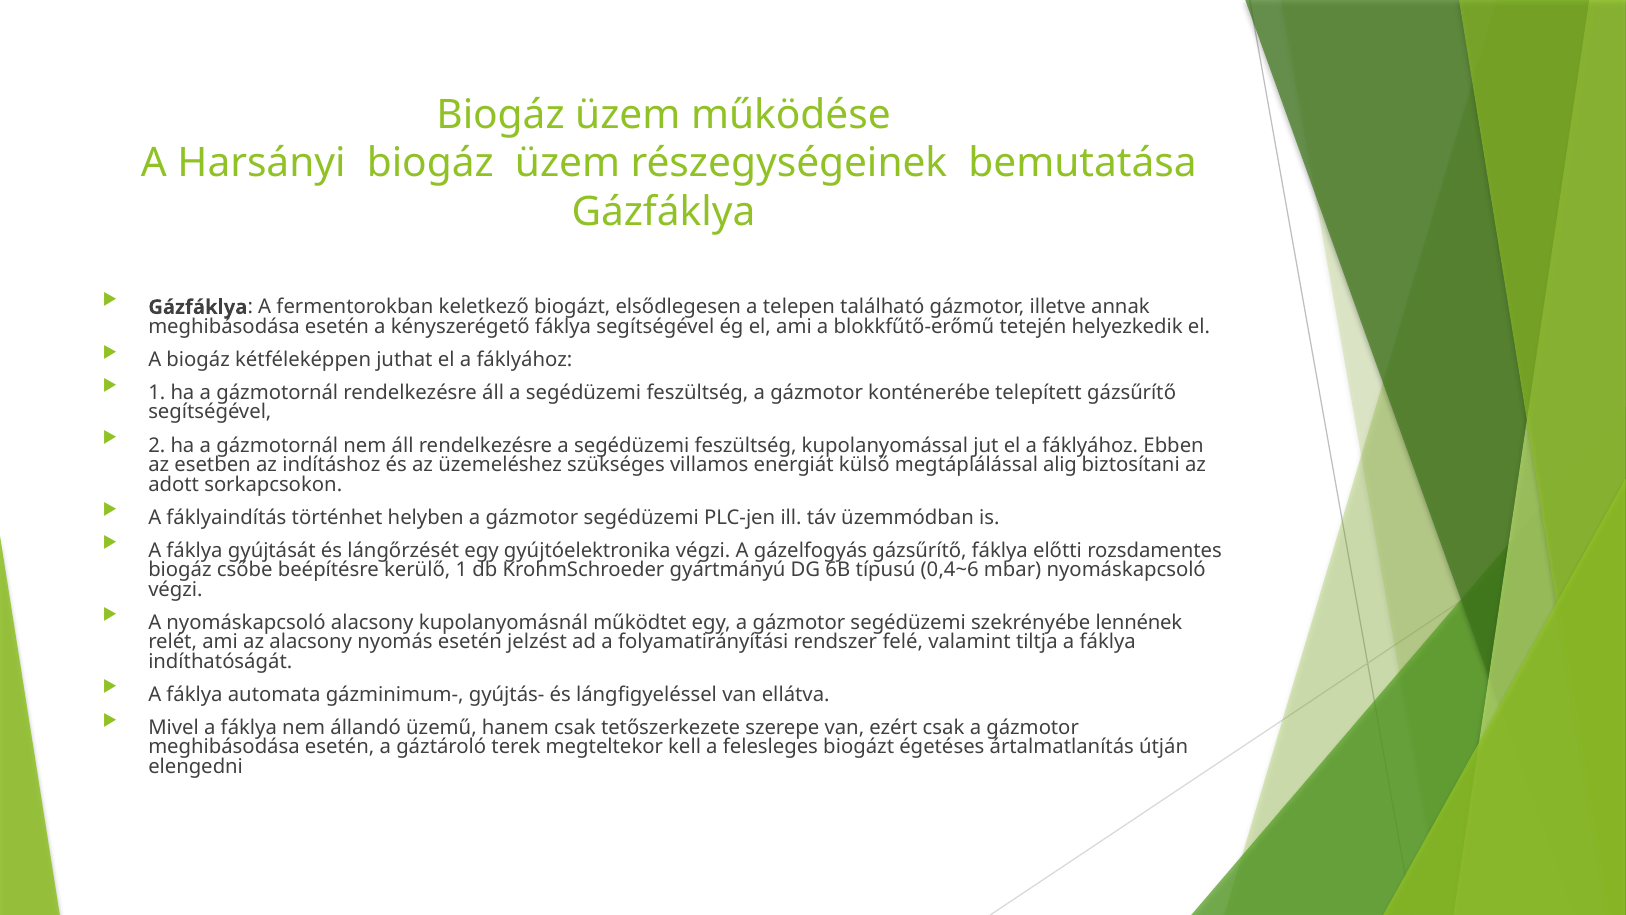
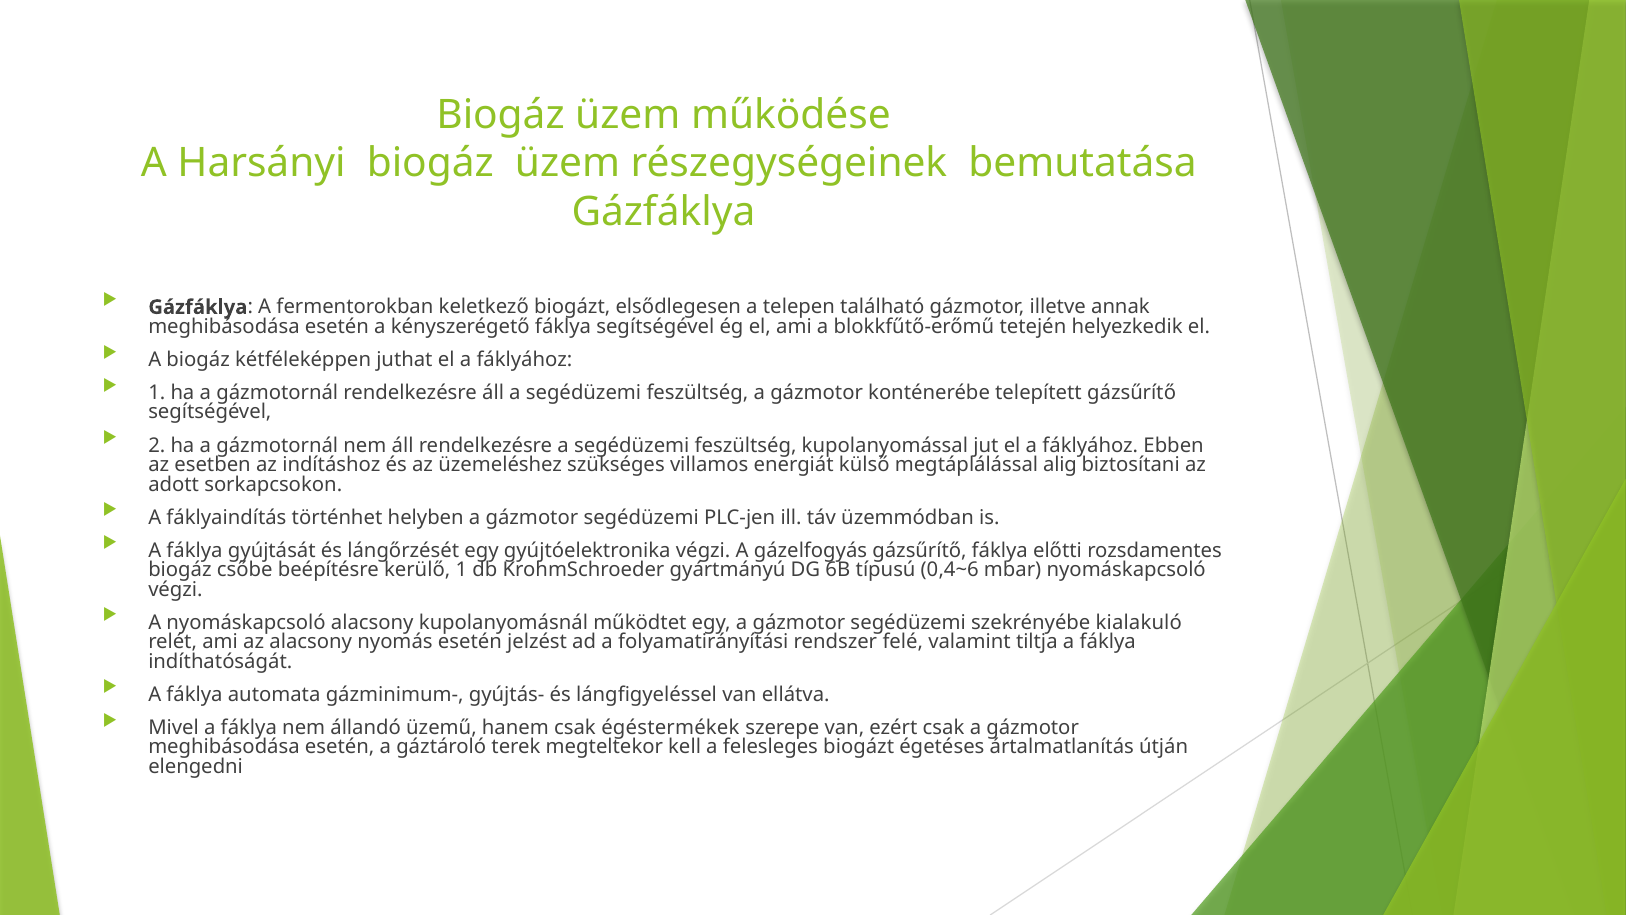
lennének: lennének -> kialakuló
tetőszerkezete: tetőszerkezete -> égéstermékek
